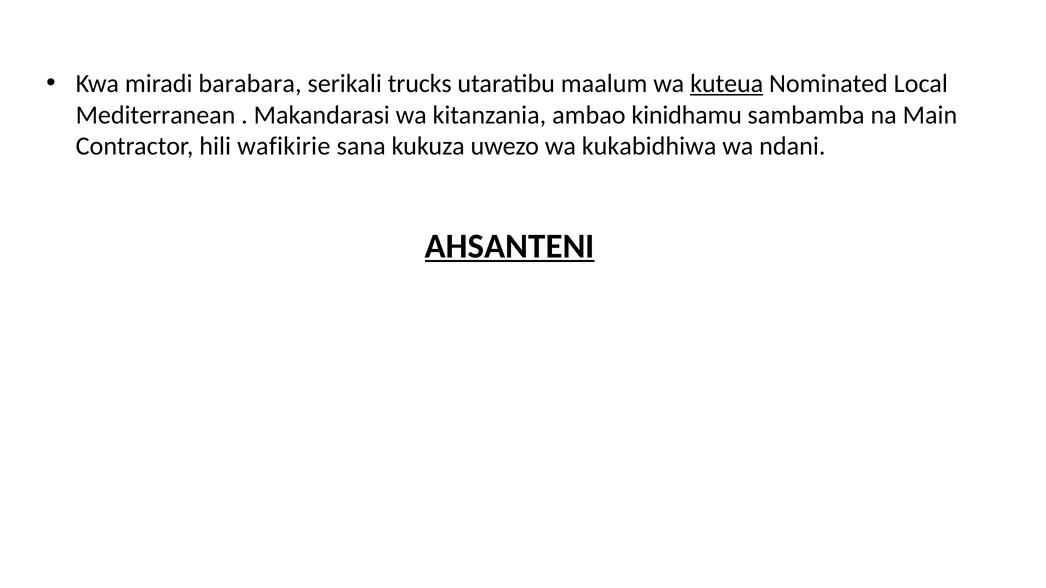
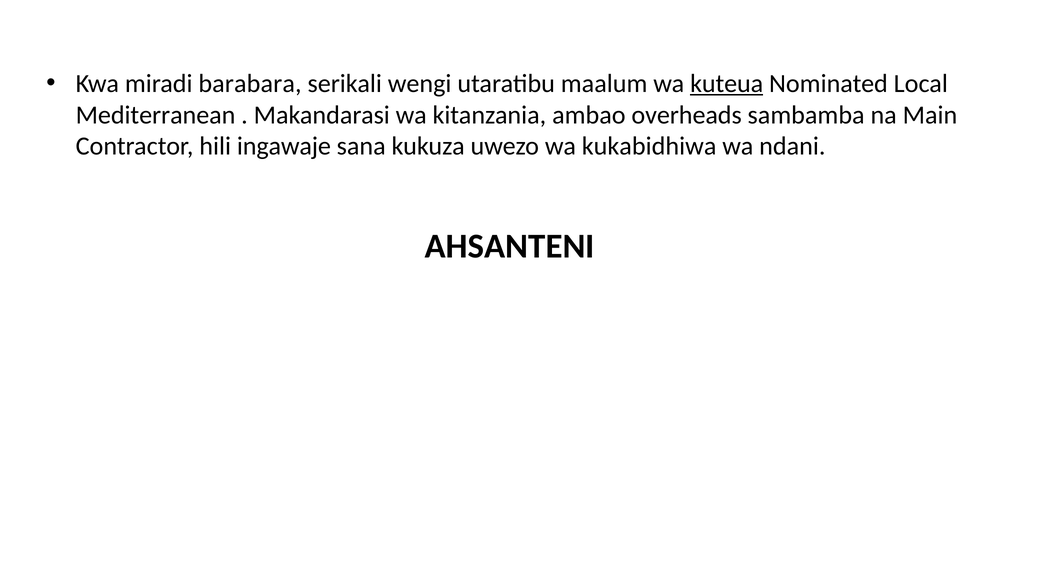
trucks: trucks -> wengi
kinidhamu: kinidhamu -> overheads
wafikirie: wafikirie -> ingawaje
AHSANTENI underline: present -> none
